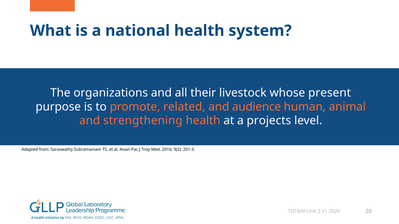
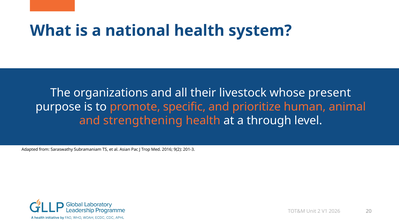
related: related -> specific
audience: audience -> prioritize
projects: projects -> through
